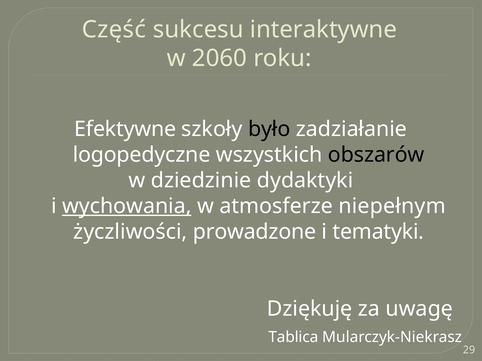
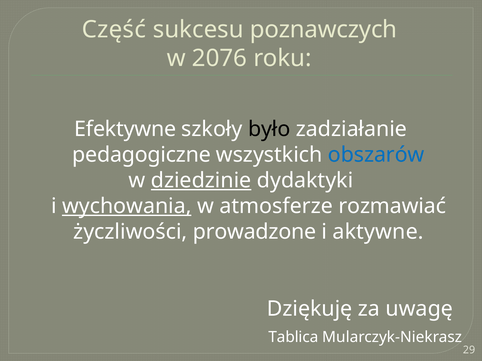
interaktywne: interaktywne -> poznawczych
2060: 2060 -> 2076
logopedyczne: logopedyczne -> pedagogiczne
obszarów colour: black -> blue
dziedzinie underline: none -> present
niepełnym: niepełnym -> rozmawiać
tematyki: tematyki -> aktywne
